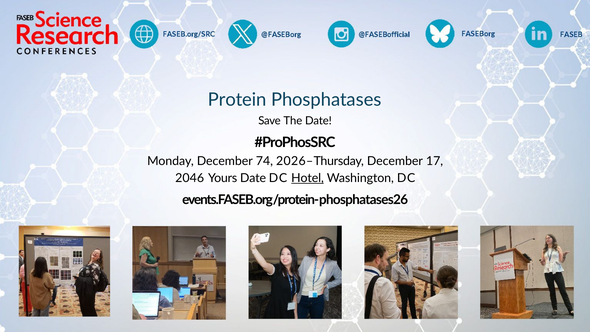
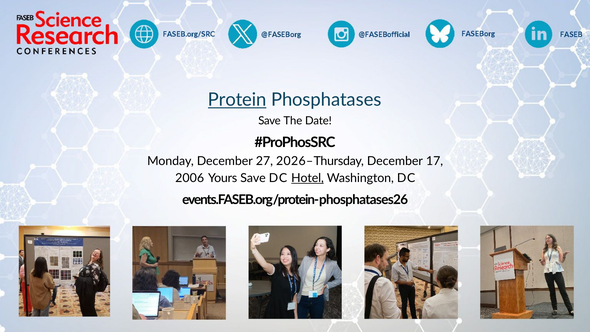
Protein underline: none -> present
74: 74 -> 27
2046: 2046 -> 2006
Yours Date: Date -> Save
